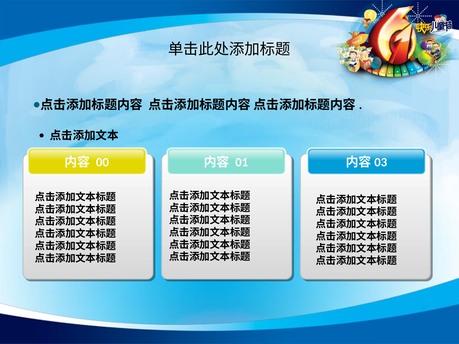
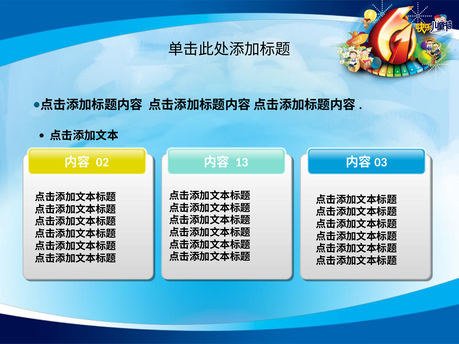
00: 00 -> 02
01: 01 -> 13
